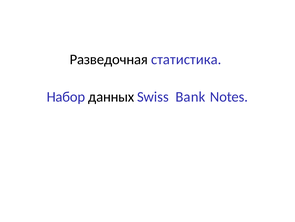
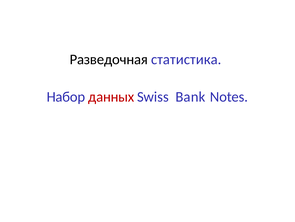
данных colour: black -> red
